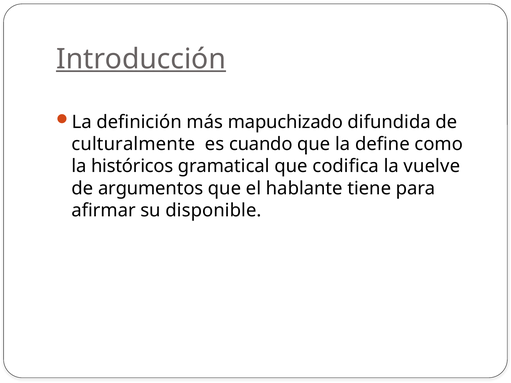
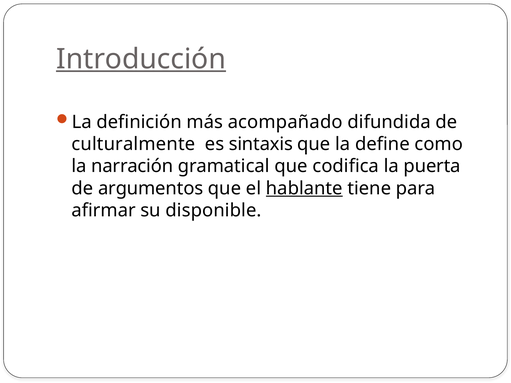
mapuchizado: mapuchizado -> acompañado
cuando: cuando -> sintaxis
históricos: históricos -> narración
vuelve: vuelve -> puerta
hablante underline: none -> present
